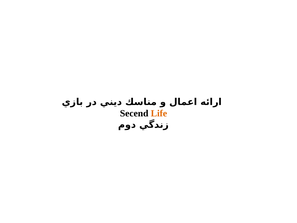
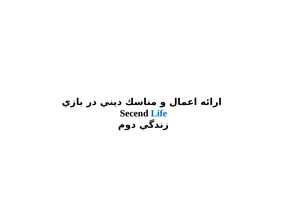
Life colour: orange -> blue
